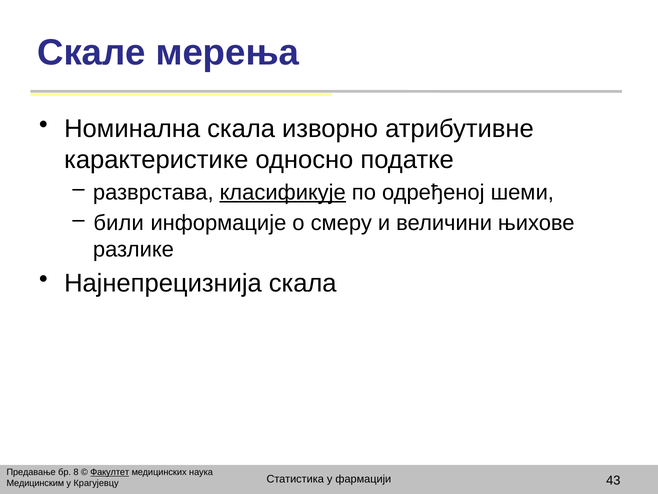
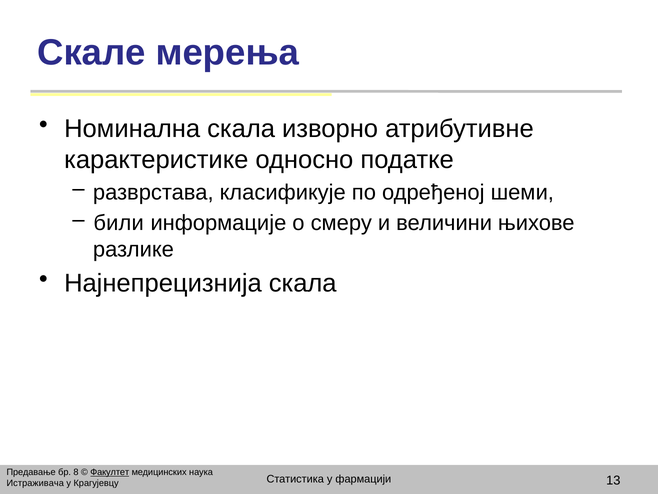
класификује underline: present -> none
43: 43 -> 13
Медицинским: Медицинским -> Истраживача
